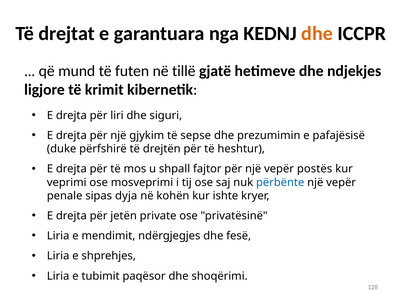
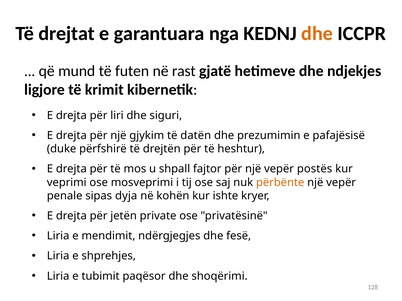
tillë: tillë -> rast
sepse: sepse -> datën
përbënte colour: blue -> orange
